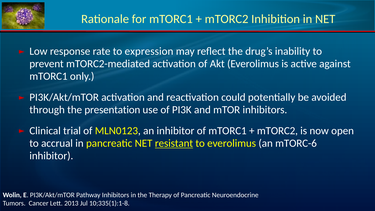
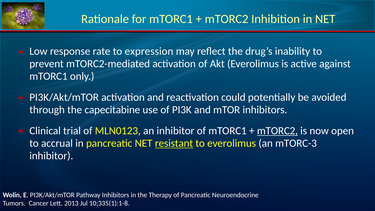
presentation: presentation -> capecitabine
mTORC2 at (277, 131) underline: none -> present
mTORC-6: mTORC-6 -> mTORC-3
